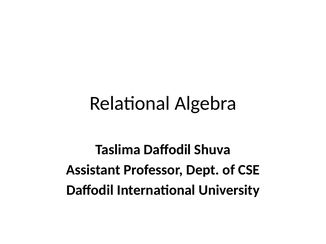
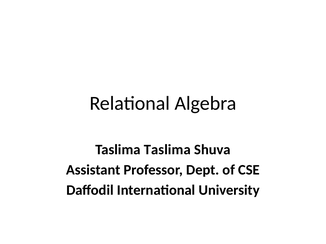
Taslima Daffodil: Daffodil -> Taslima
